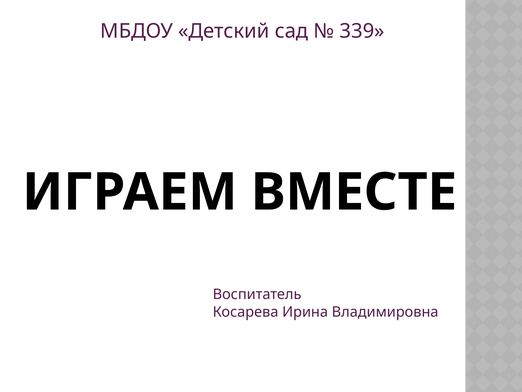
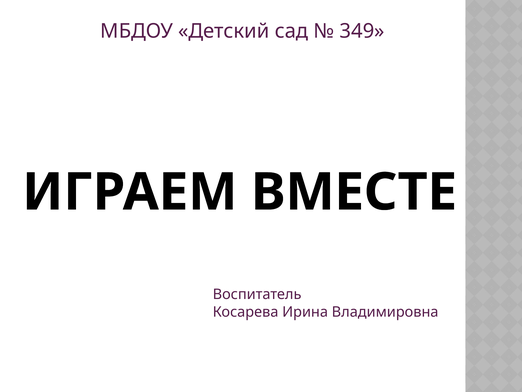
339: 339 -> 349
